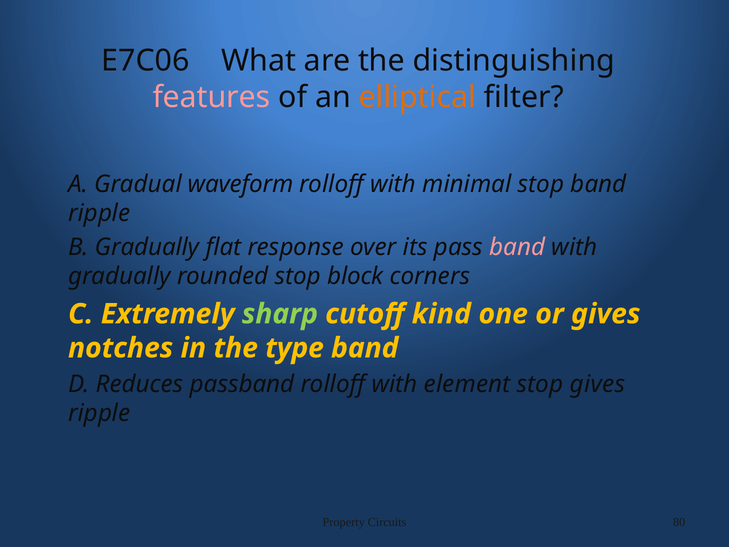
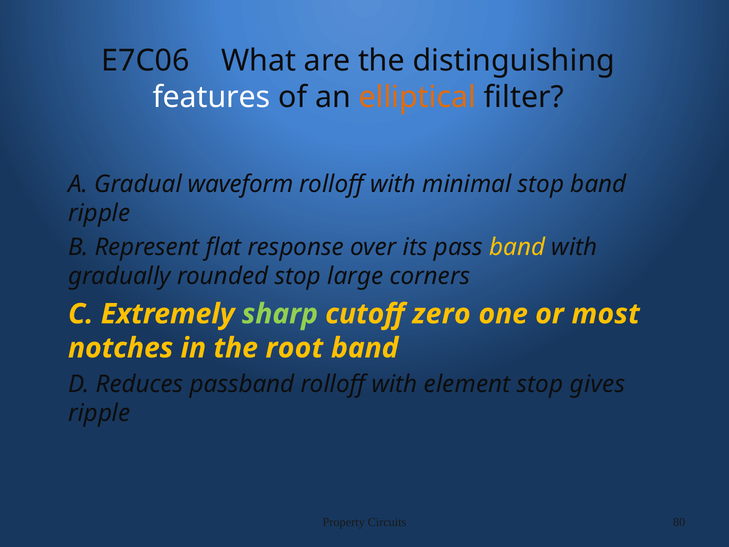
features colour: pink -> white
B Gradually: Gradually -> Represent
band at (517, 247) colour: pink -> yellow
block: block -> large
kind: kind -> zero
or gives: gives -> most
type: type -> root
